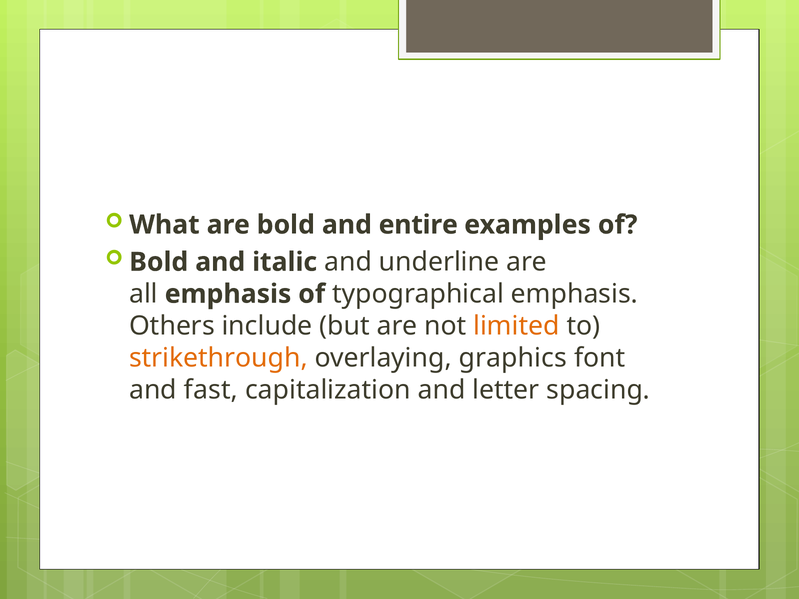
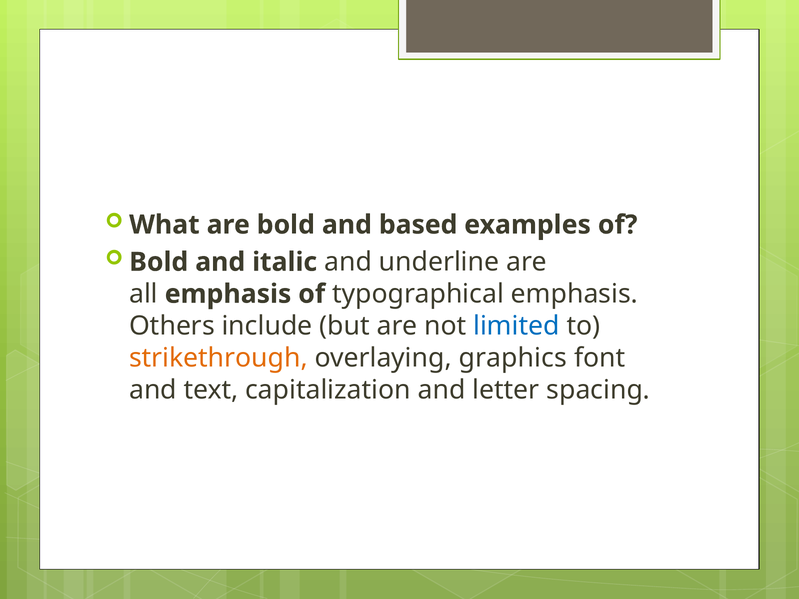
entire: entire -> based
limited colour: orange -> blue
fast: fast -> text
